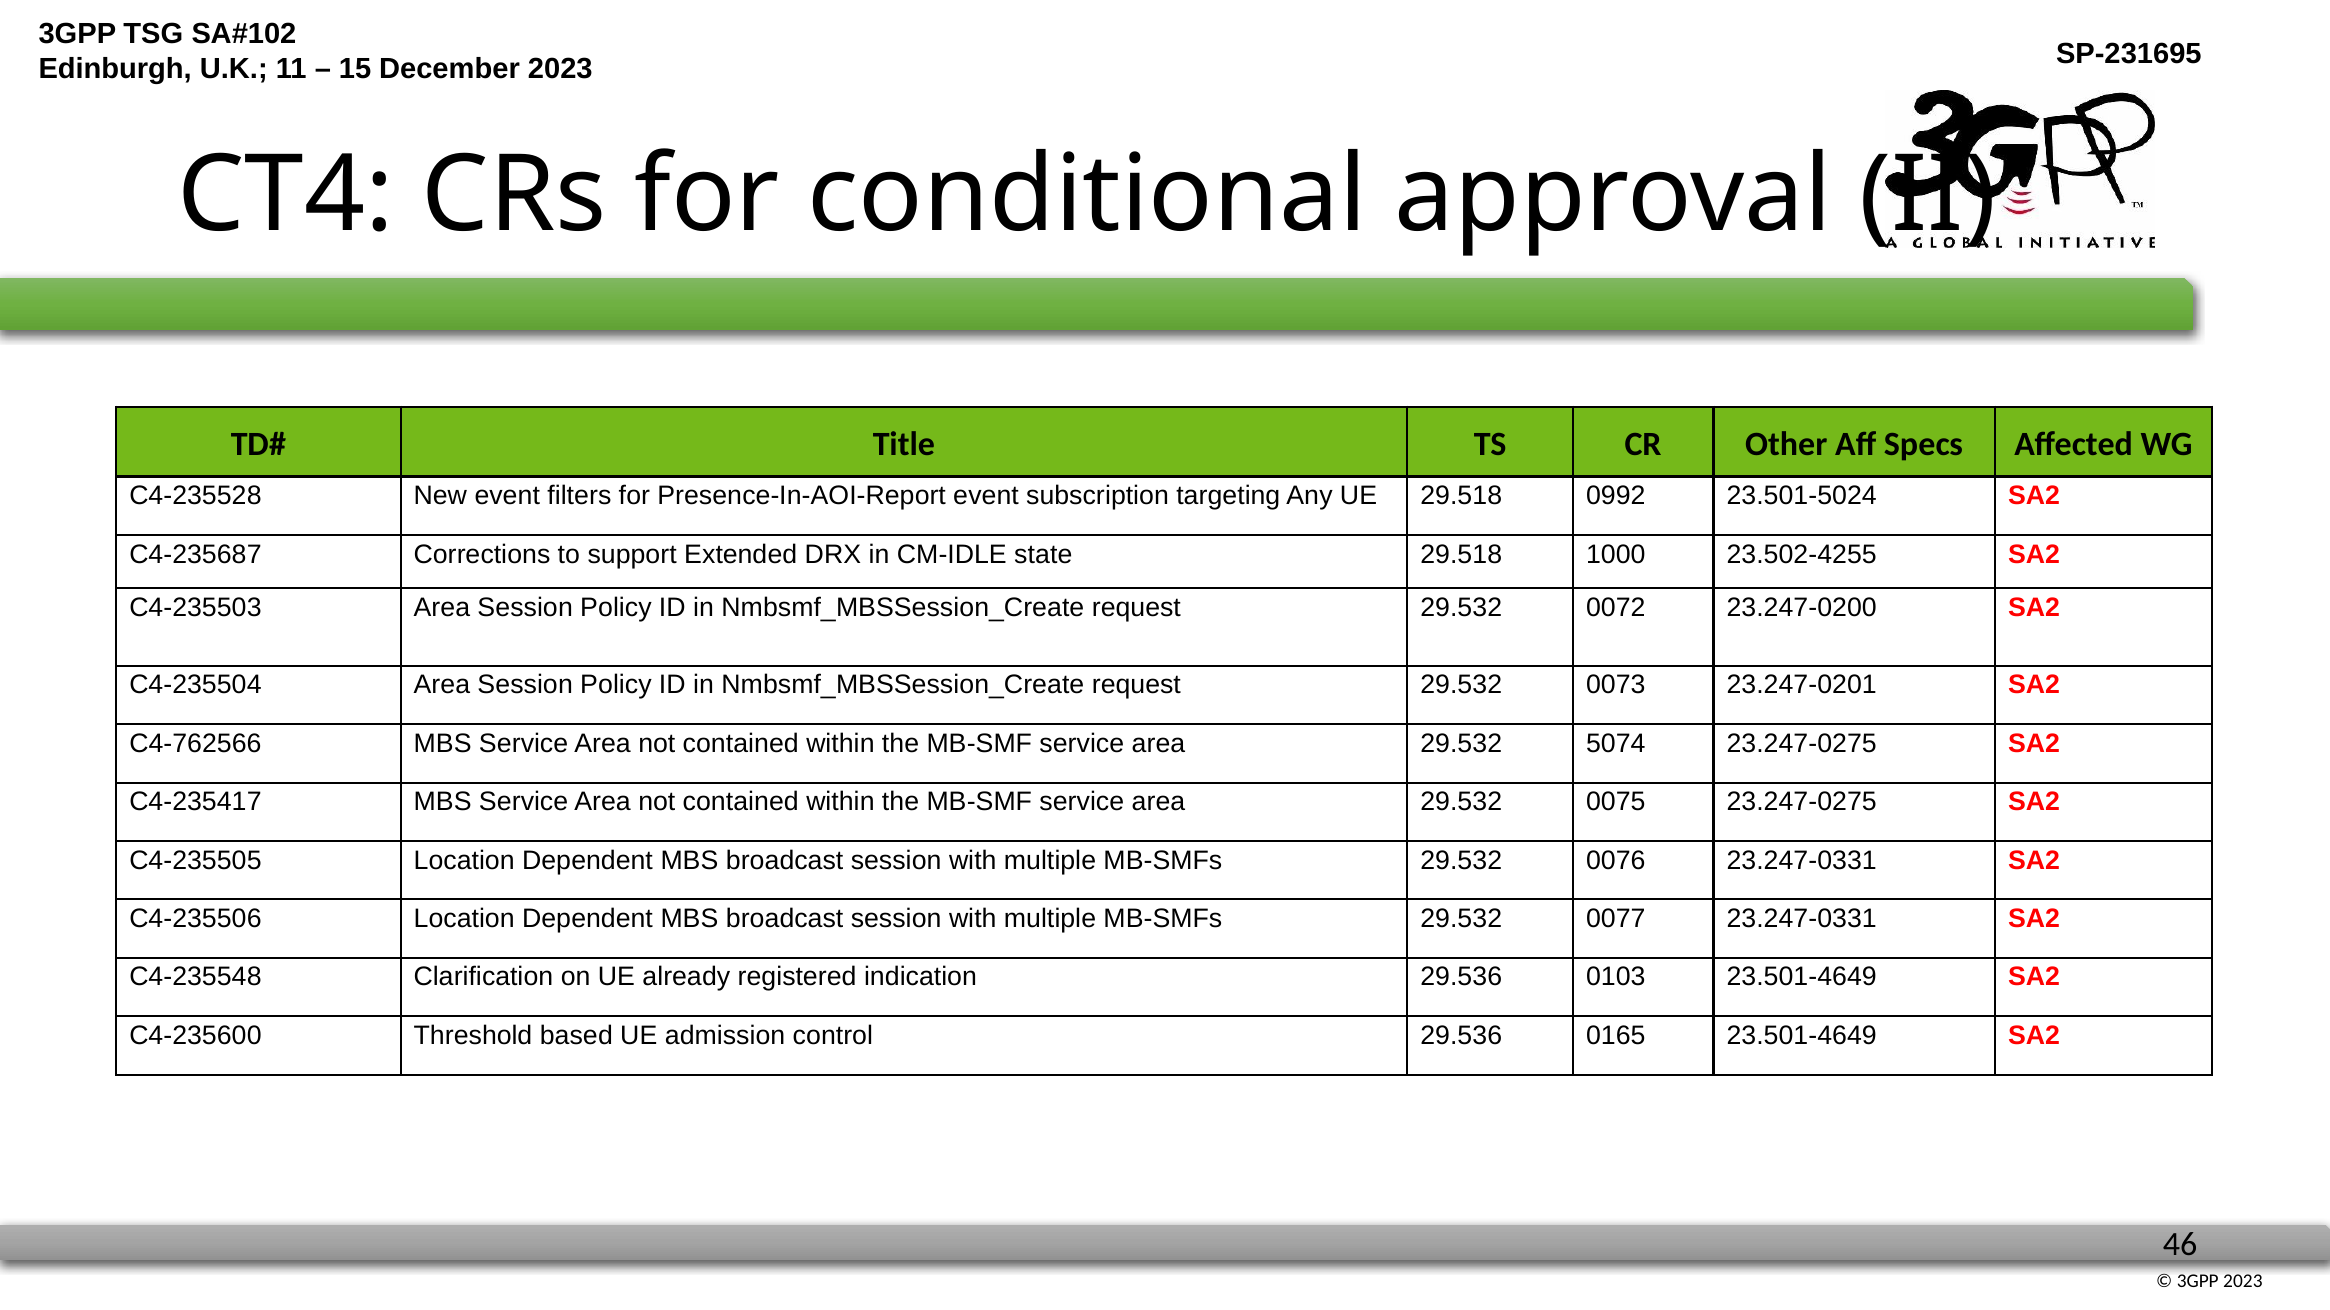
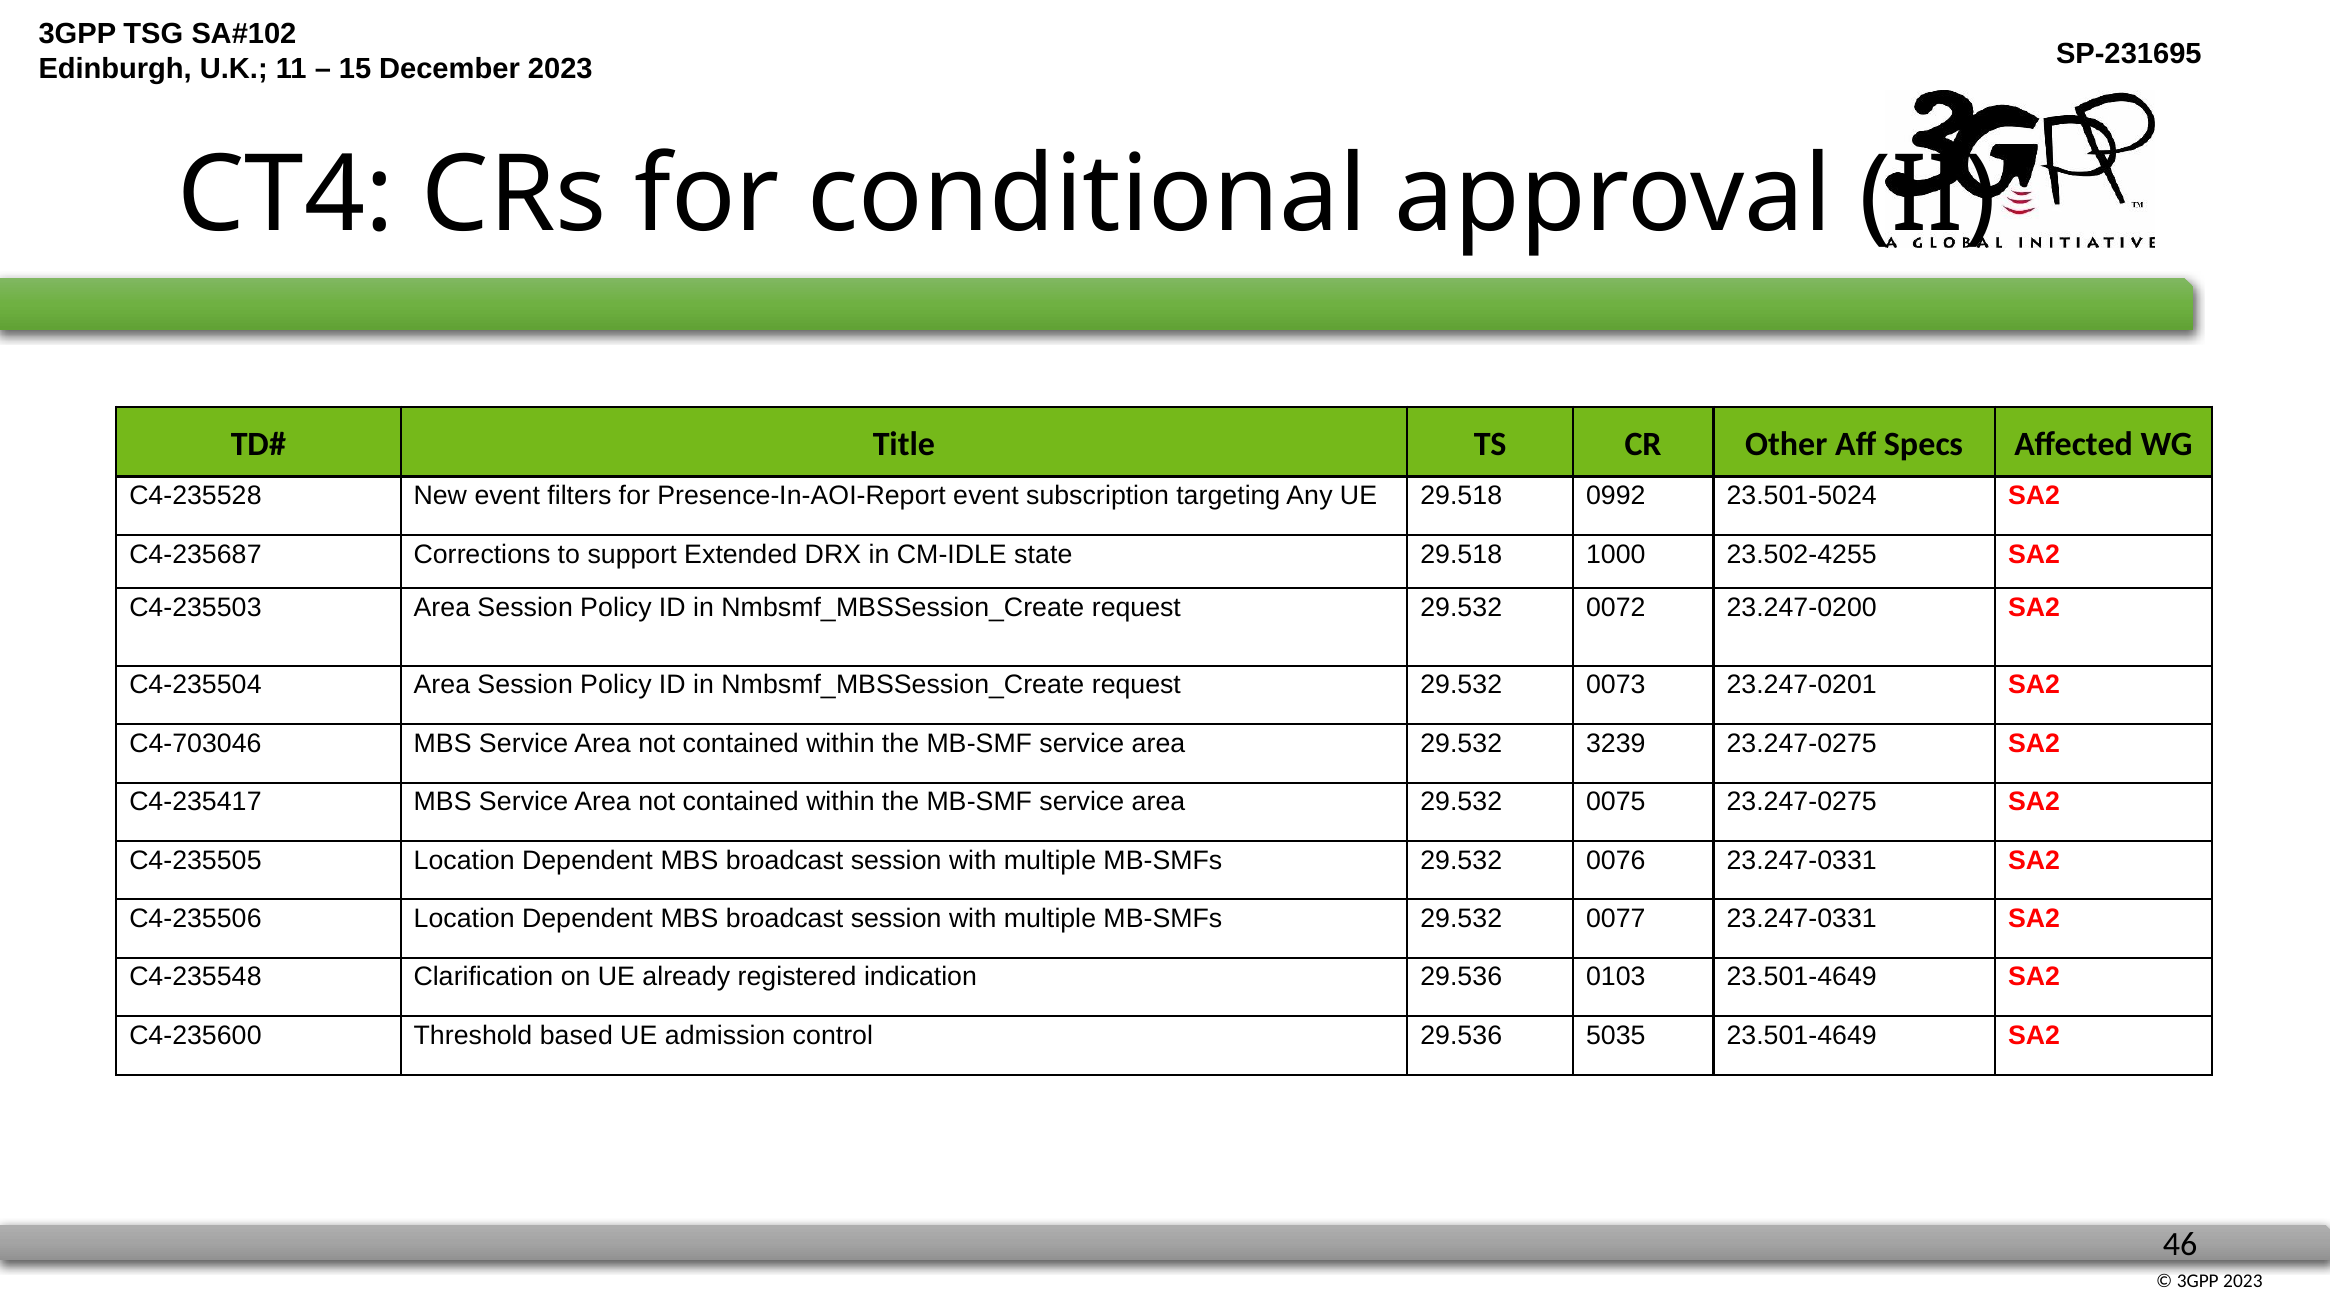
C4-762566: C4-762566 -> C4-703046
5074: 5074 -> 3239
0165: 0165 -> 5035
